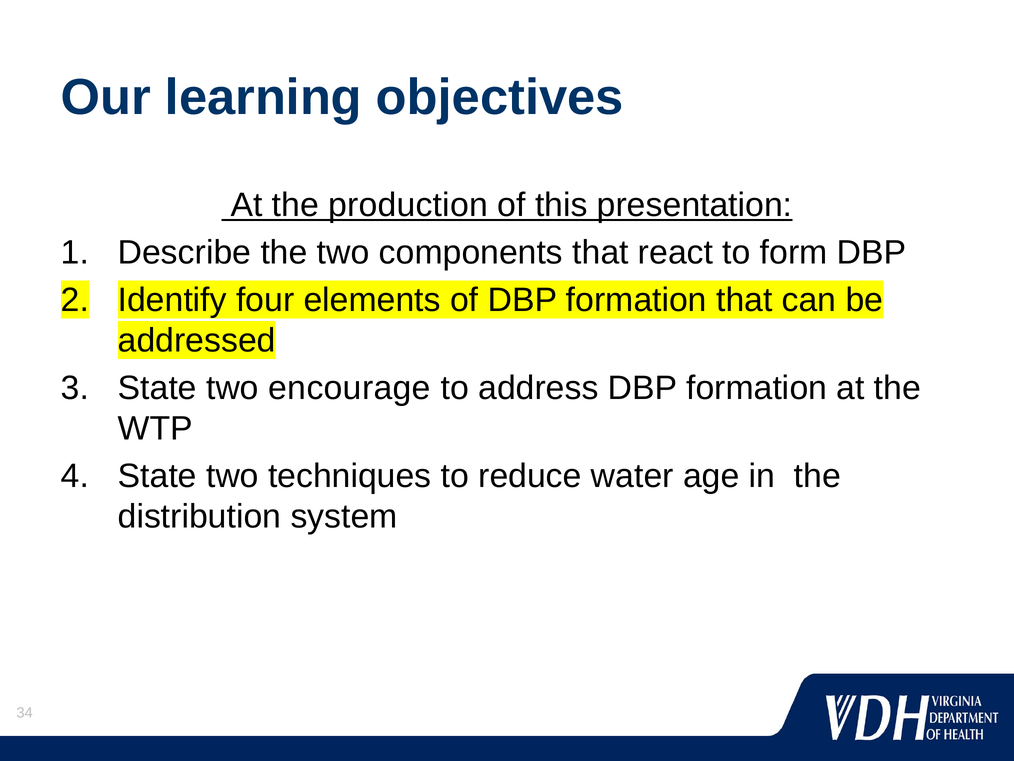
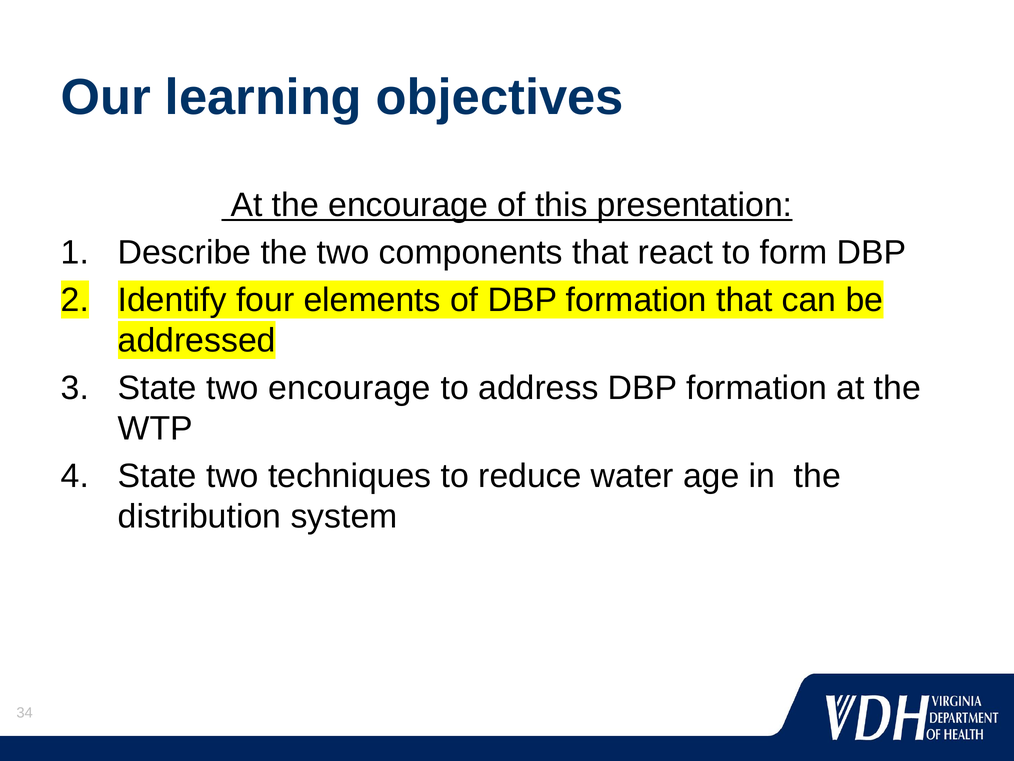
the production: production -> encourage
